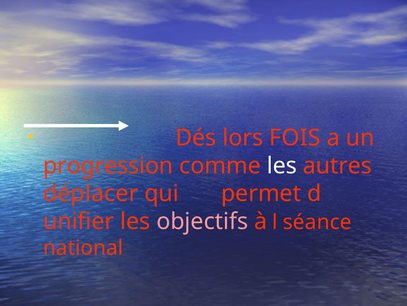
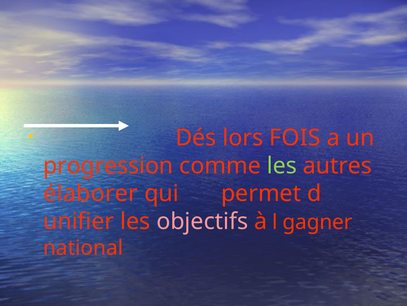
les at (282, 165) colour: white -> light green
déplacer: déplacer -> élaborer
séance: séance -> gagner
